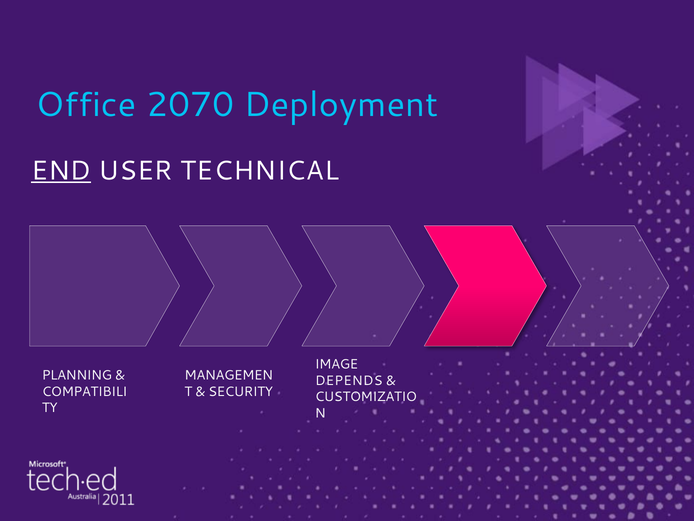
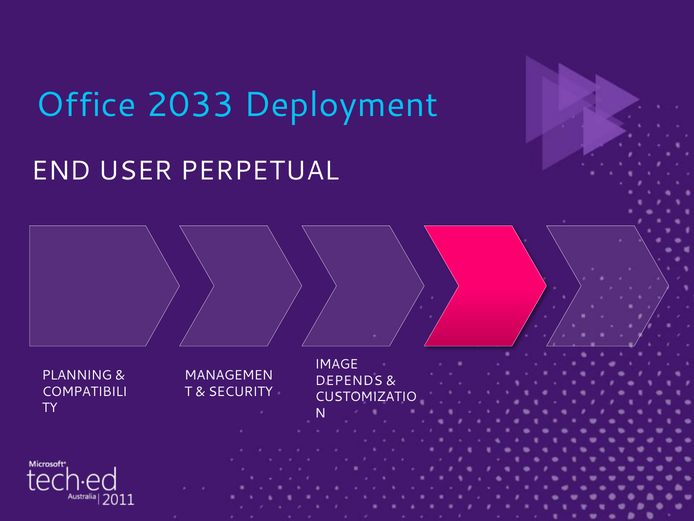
2070: 2070 -> 2033
END underline: present -> none
TECHNICAL: TECHNICAL -> PERPETUAL
